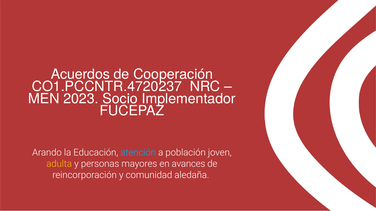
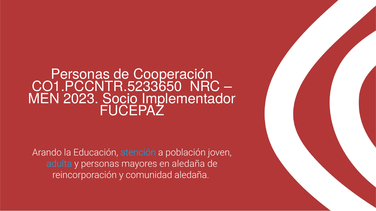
Acuerdos at (80, 75): Acuerdos -> Personas
CO1.PCCNTR.4720237: CO1.PCCNTR.4720237 -> CO1.PCCNTR.5233650
adulta colour: yellow -> light blue
en avances: avances -> aledaña
